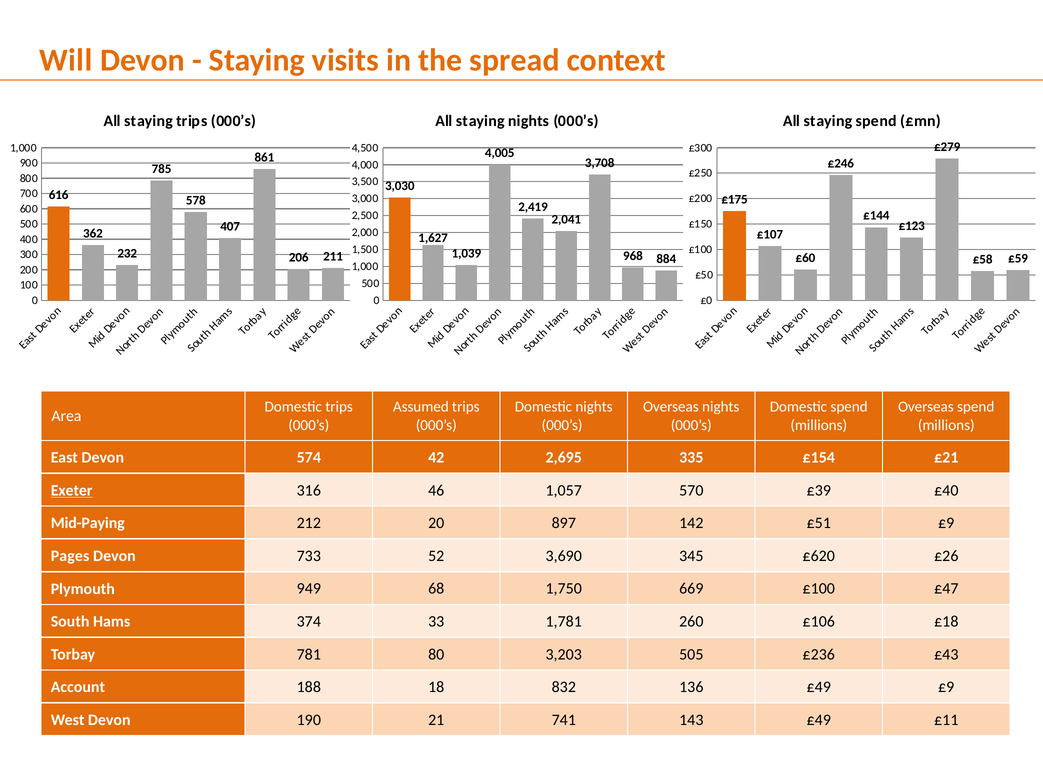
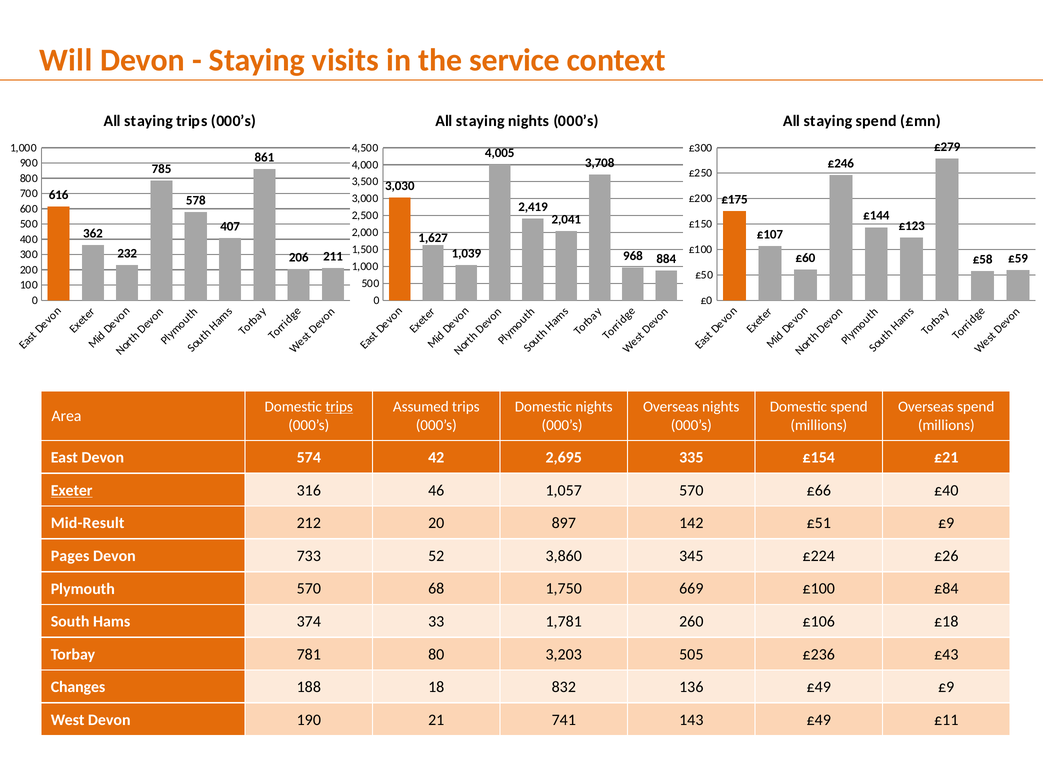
spread: spread -> service
trips at (339, 407) underline: none -> present
£39: £39 -> £66
Mid-Paying: Mid-Paying -> Mid-Result
3,690: 3,690 -> 3,860
£620: £620 -> £224
Plymouth 949: 949 -> 570
£47: £47 -> £84
Account: Account -> Changes
